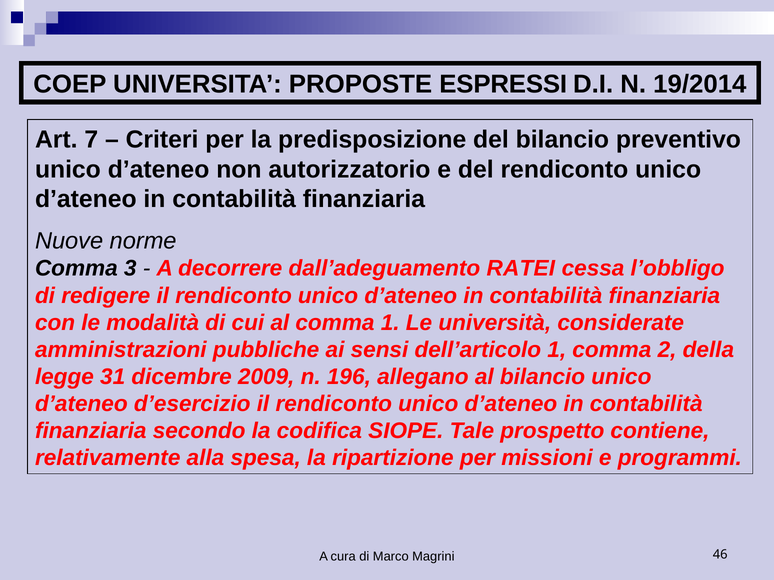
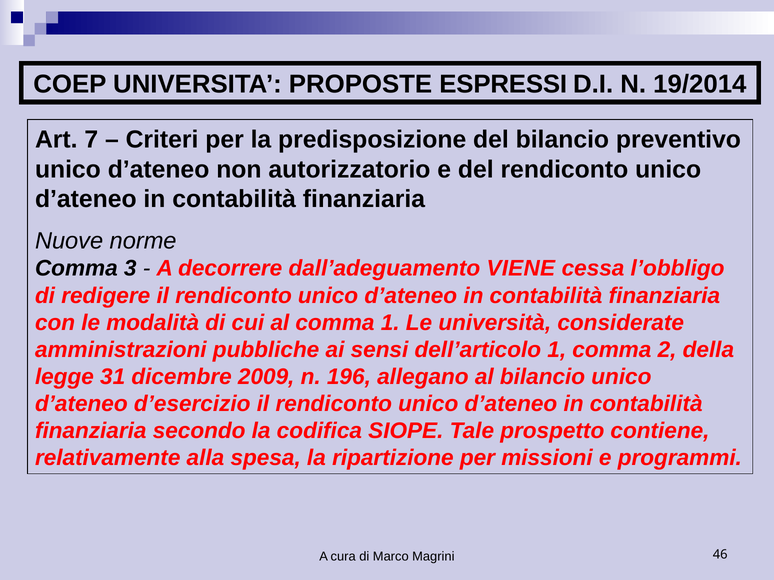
RATEI: RATEI -> VIENE
